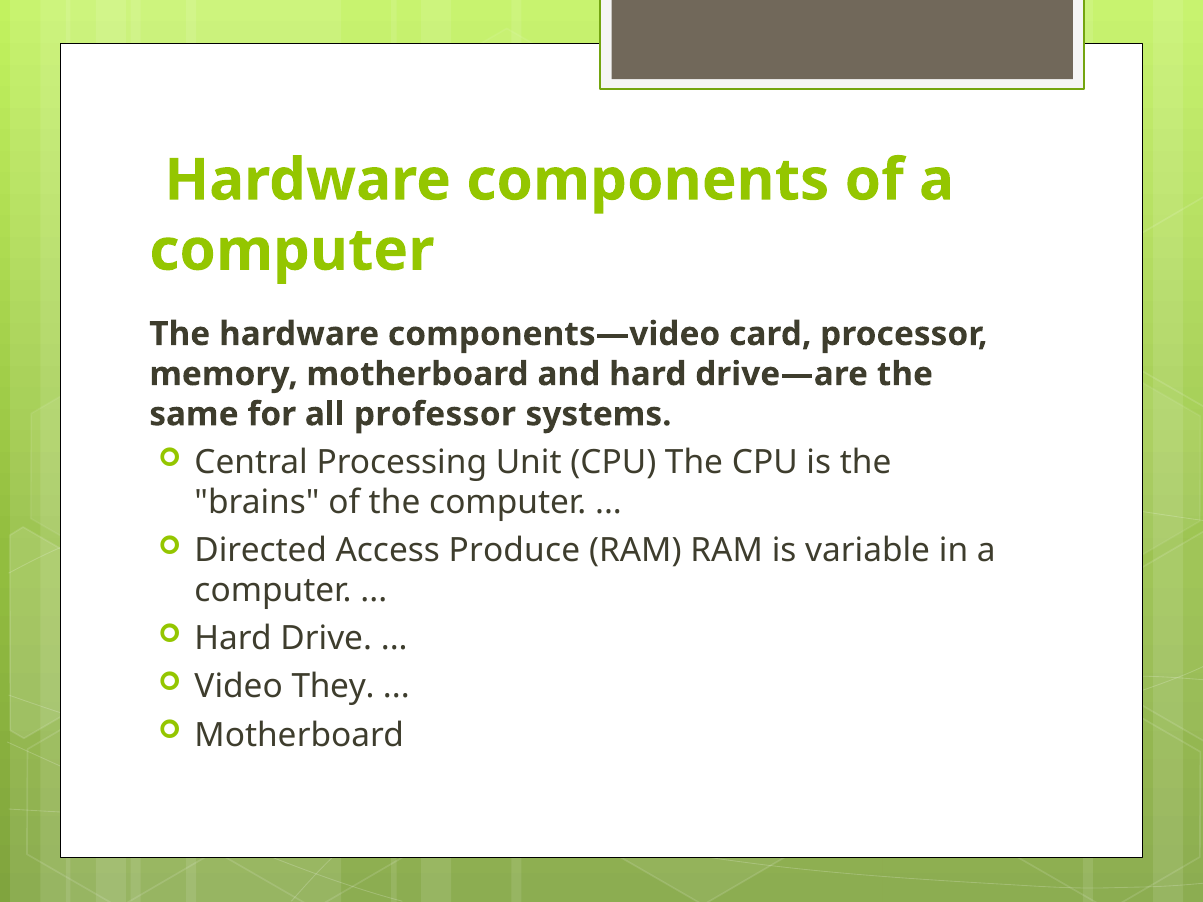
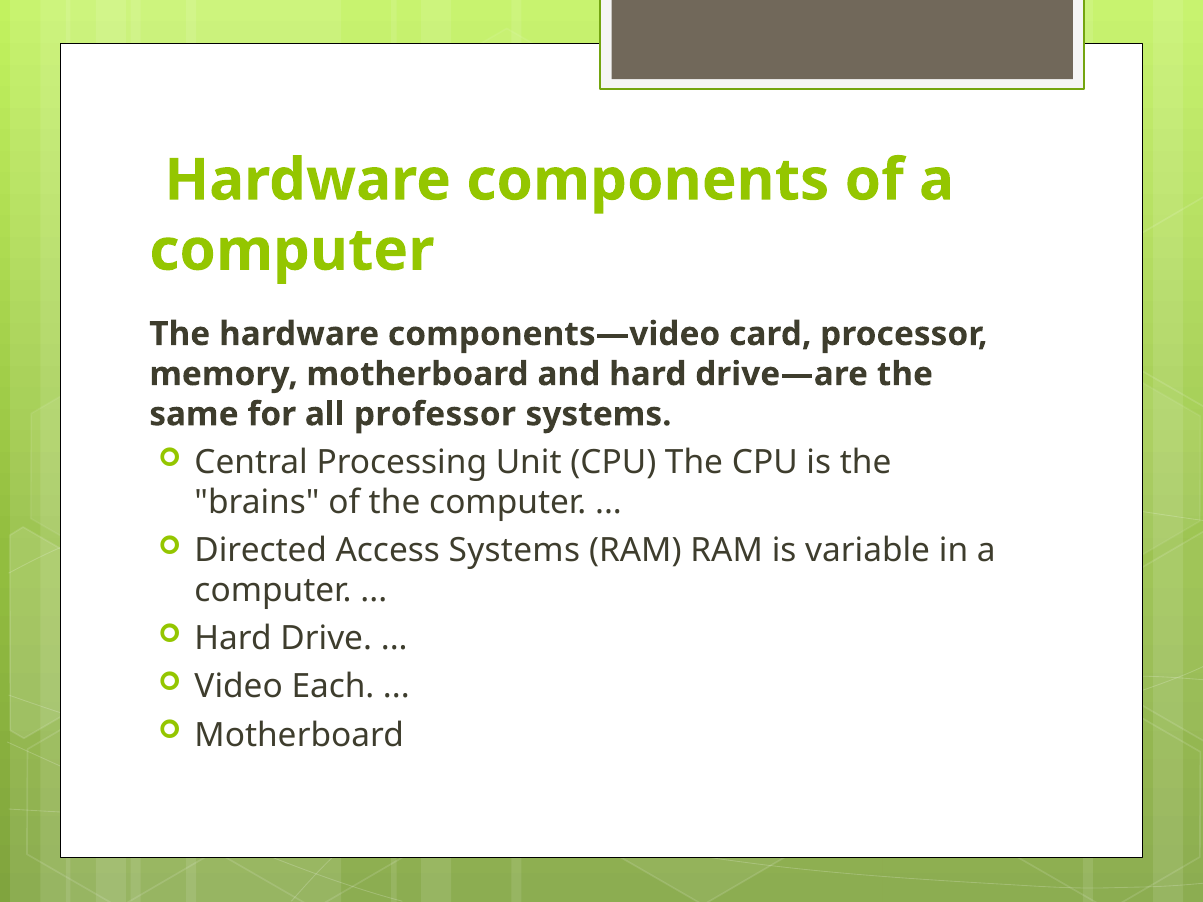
Access Produce: Produce -> Systems
They: They -> Each
